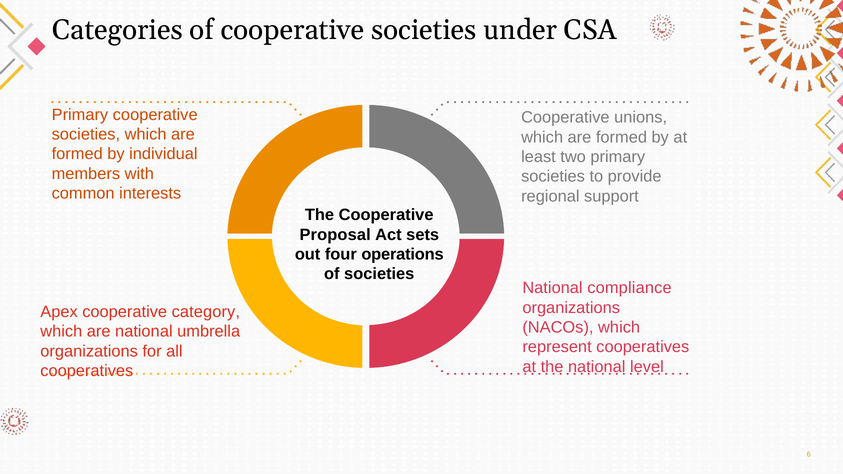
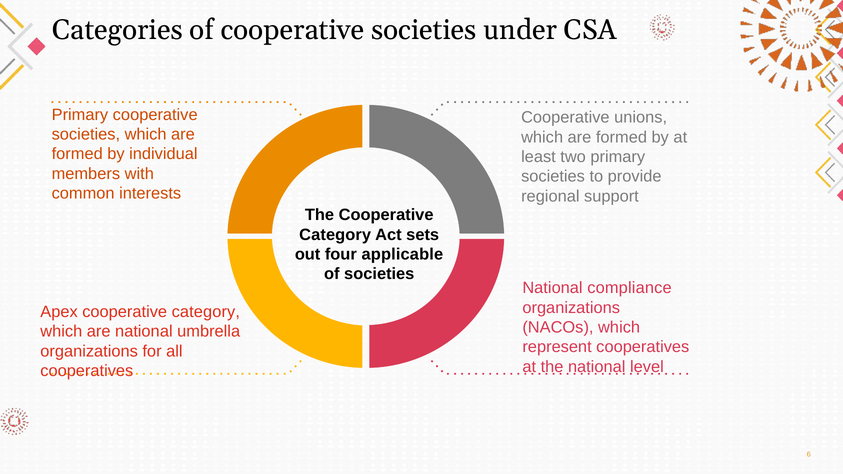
Proposal at (335, 235): Proposal -> Category
operations: operations -> applicable
